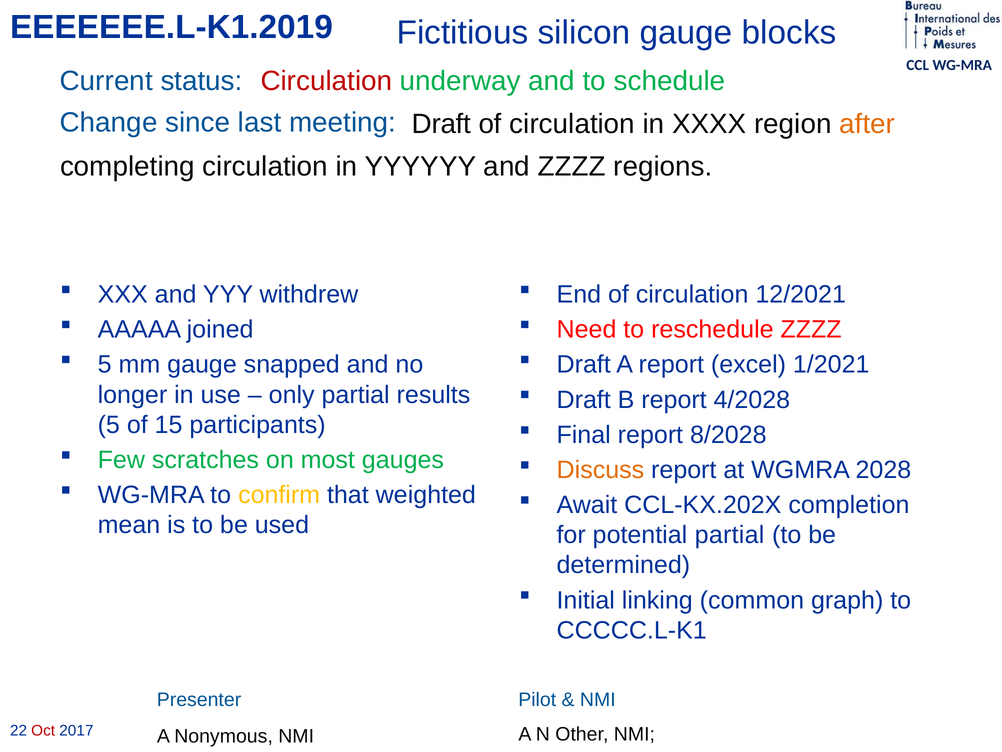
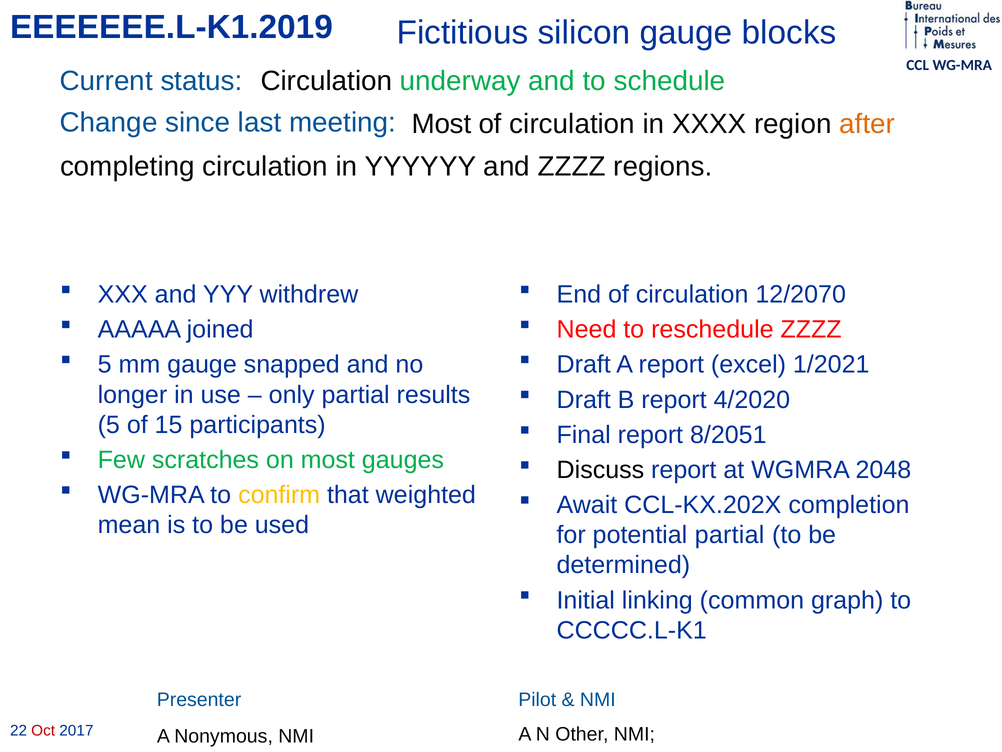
Circulation at (326, 81) colour: red -> black
Draft at (442, 124): Draft -> Most
12/2021: 12/2021 -> 12/2070
4/2028: 4/2028 -> 4/2020
8/2028: 8/2028 -> 8/2051
Discuss colour: orange -> black
2028: 2028 -> 2048
